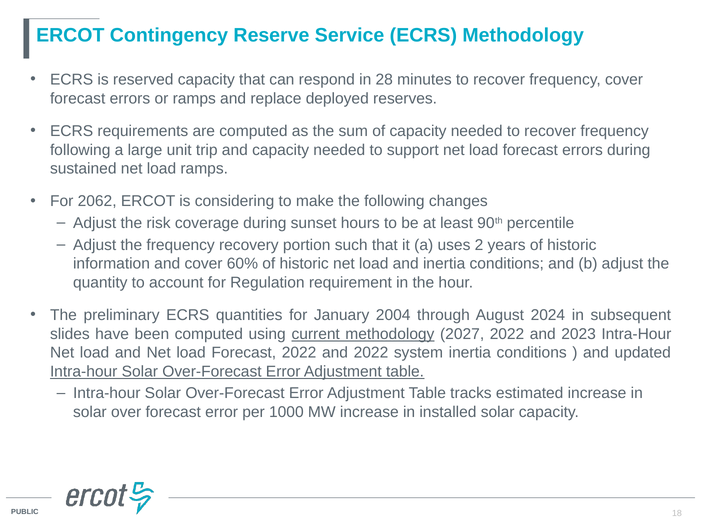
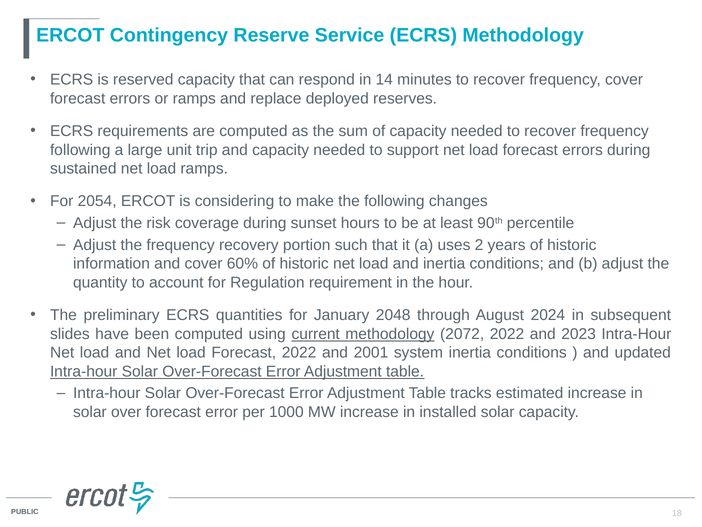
28: 28 -> 14
2062: 2062 -> 2054
2004: 2004 -> 2048
2027: 2027 -> 2072
and 2022: 2022 -> 2001
